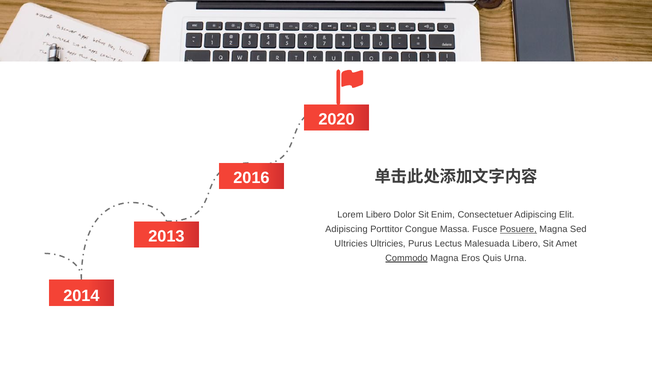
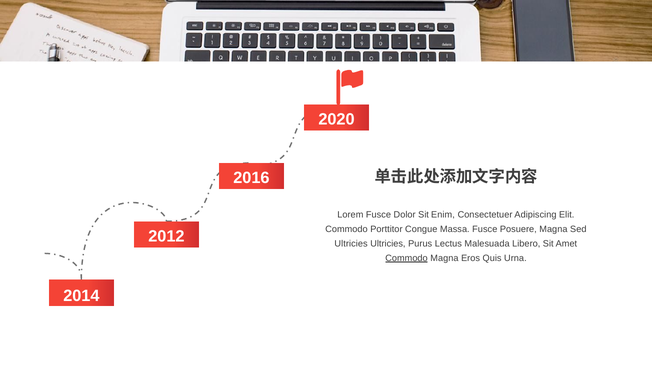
Lorem Libero: Libero -> Fusce
Adipiscing at (346, 229): Adipiscing -> Commodo
Posuere underline: present -> none
2013: 2013 -> 2012
